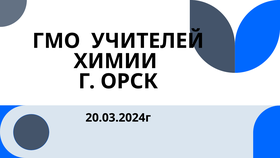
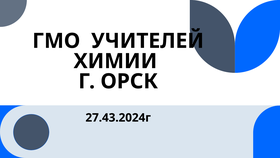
20.03.2024г: 20.03.2024г -> 27.43.2024г
